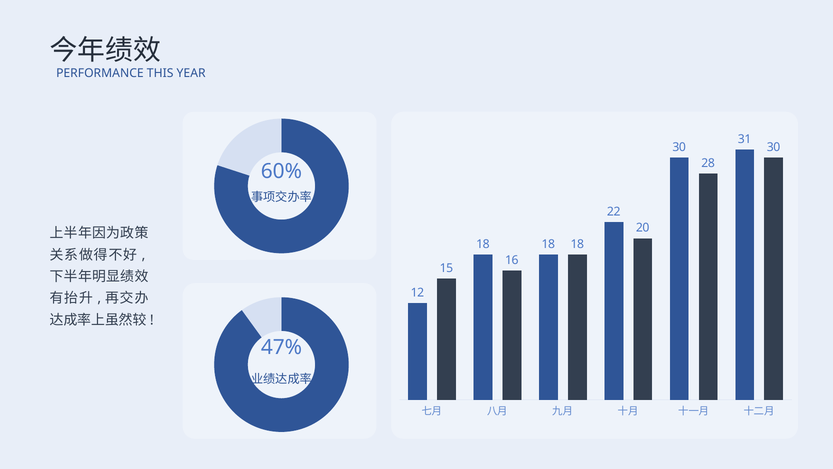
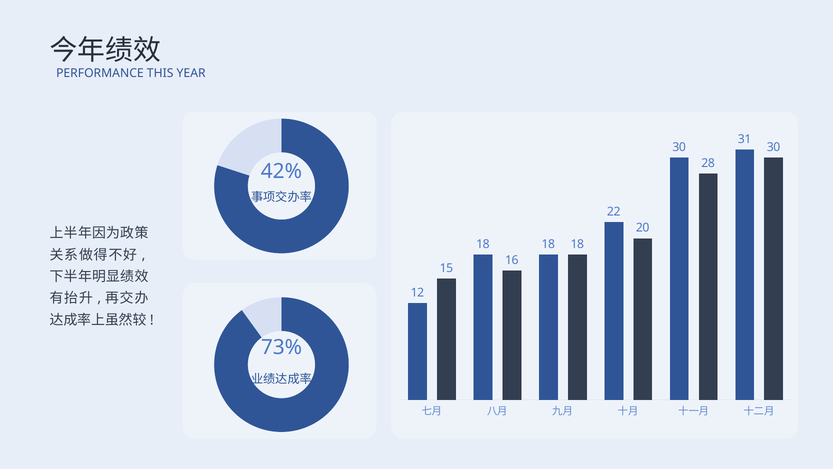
60%: 60% -> 42%
47%: 47% -> 73%
